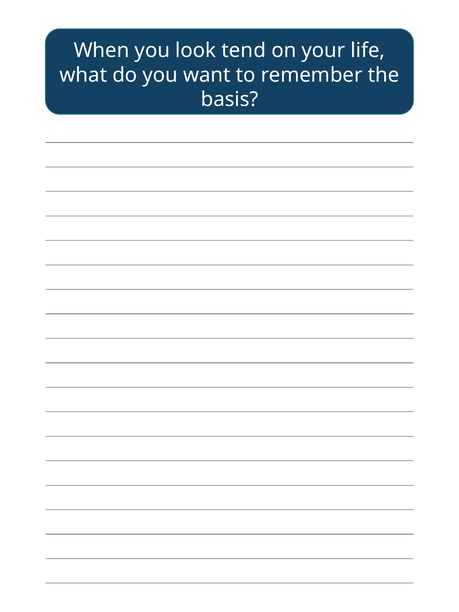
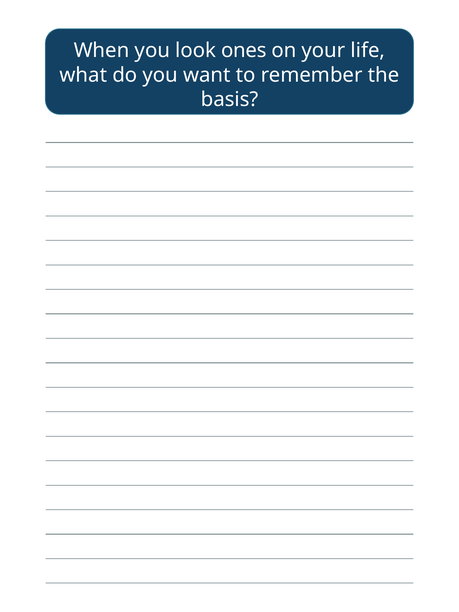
tend: tend -> ones
